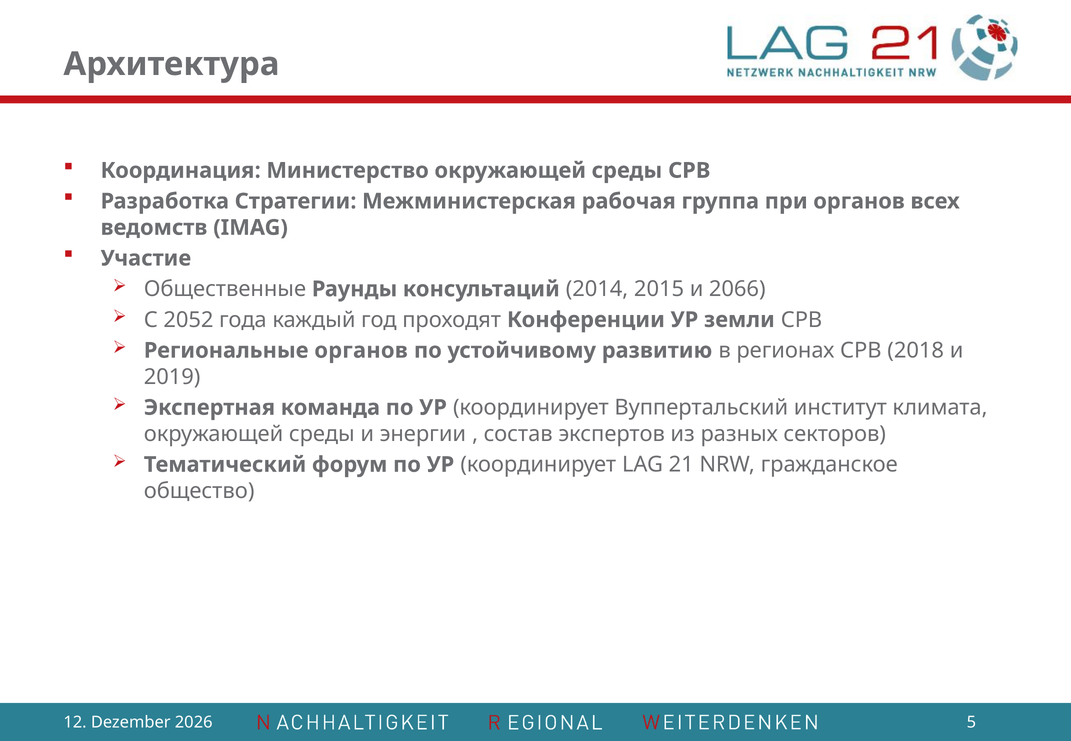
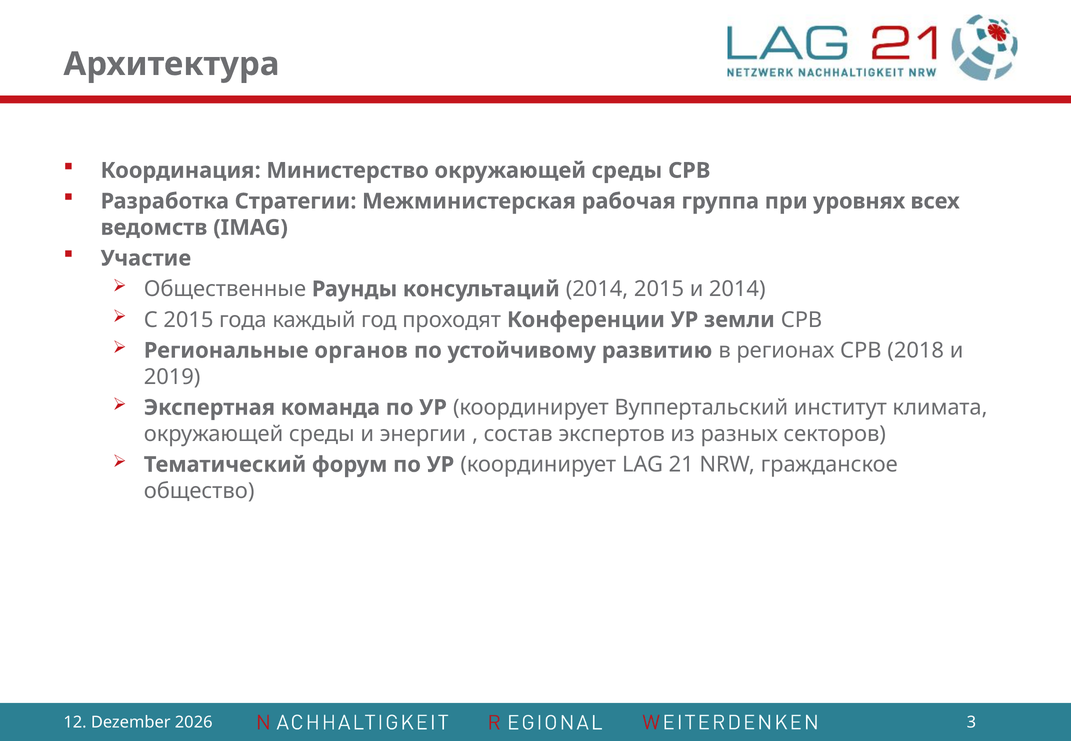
при органов: органов -> уровнях
и 2066: 2066 -> 2014
С 2052: 2052 -> 2015
5: 5 -> 3
